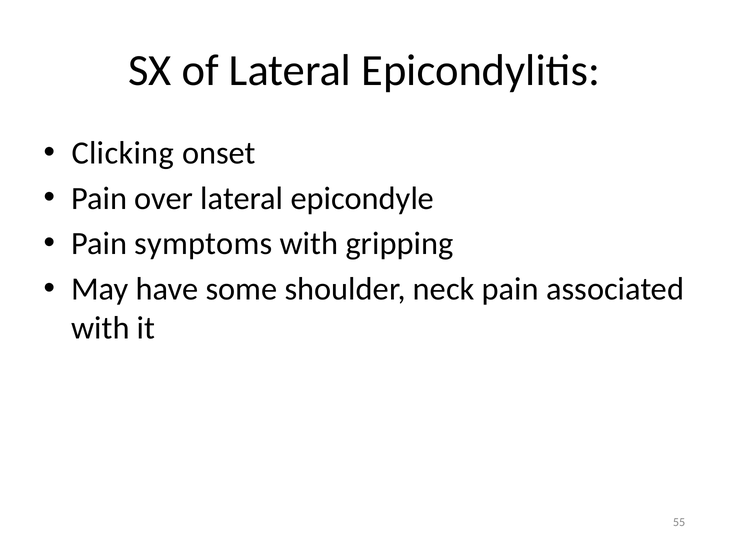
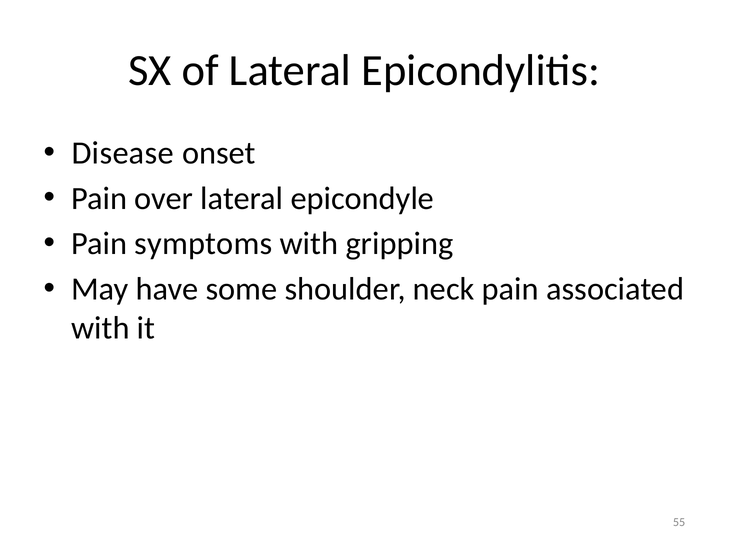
Clicking: Clicking -> Disease
